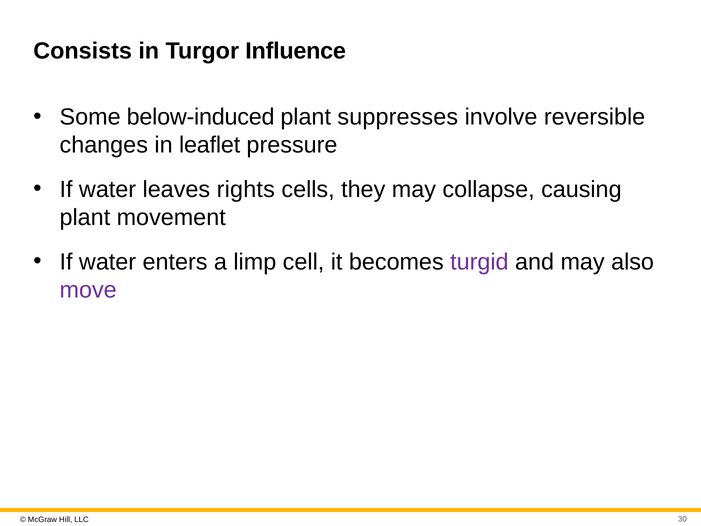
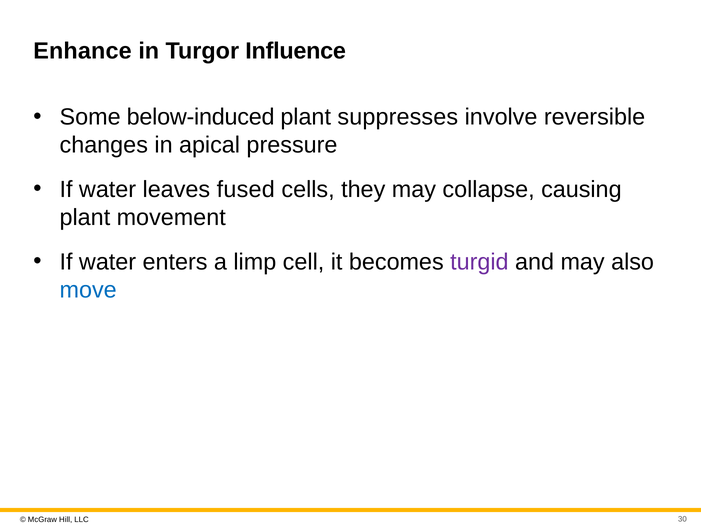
Consists: Consists -> Enhance
leaflet: leaflet -> apical
rights: rights -> fused
move colour: purple -> blue
